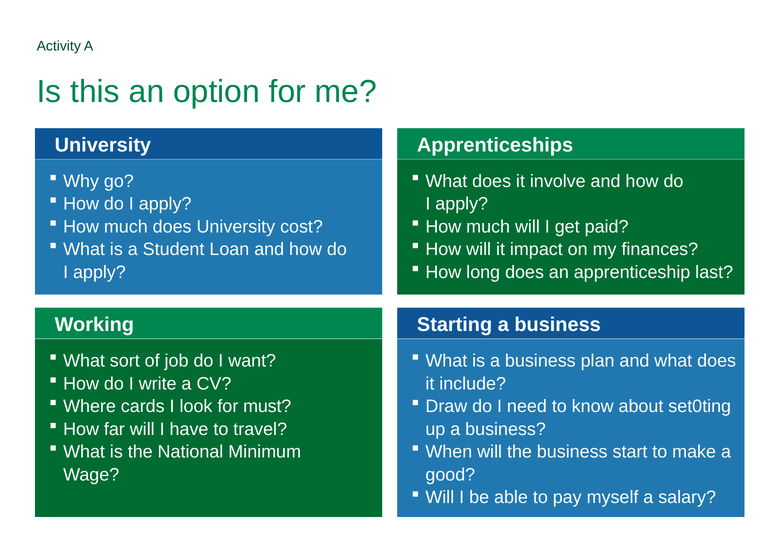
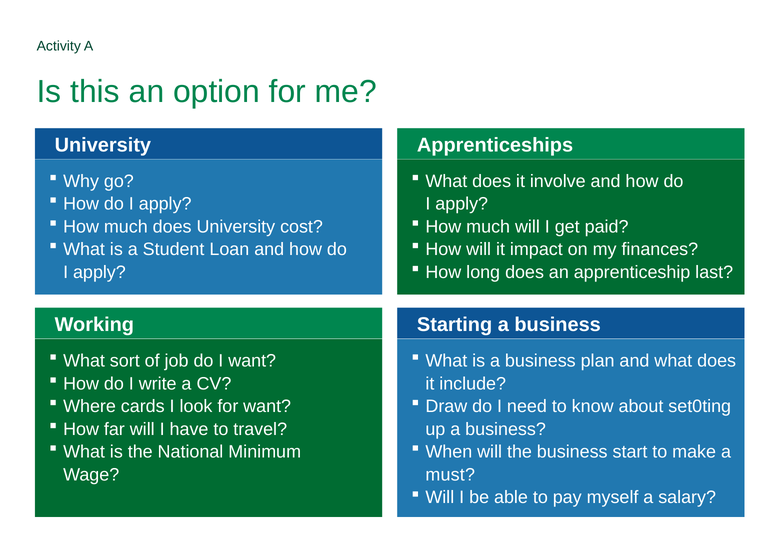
for must: must -> want
good: good -> must
